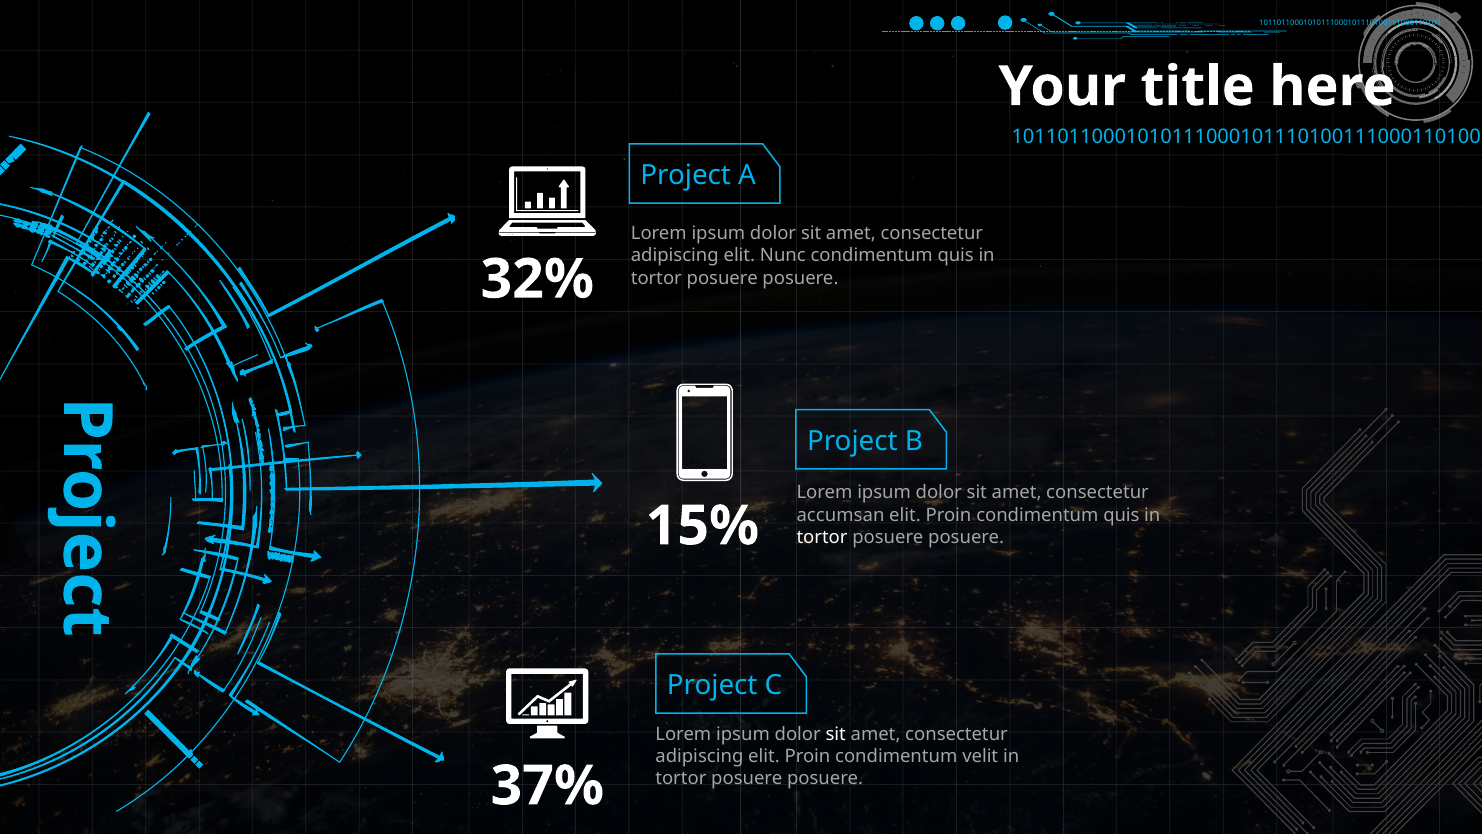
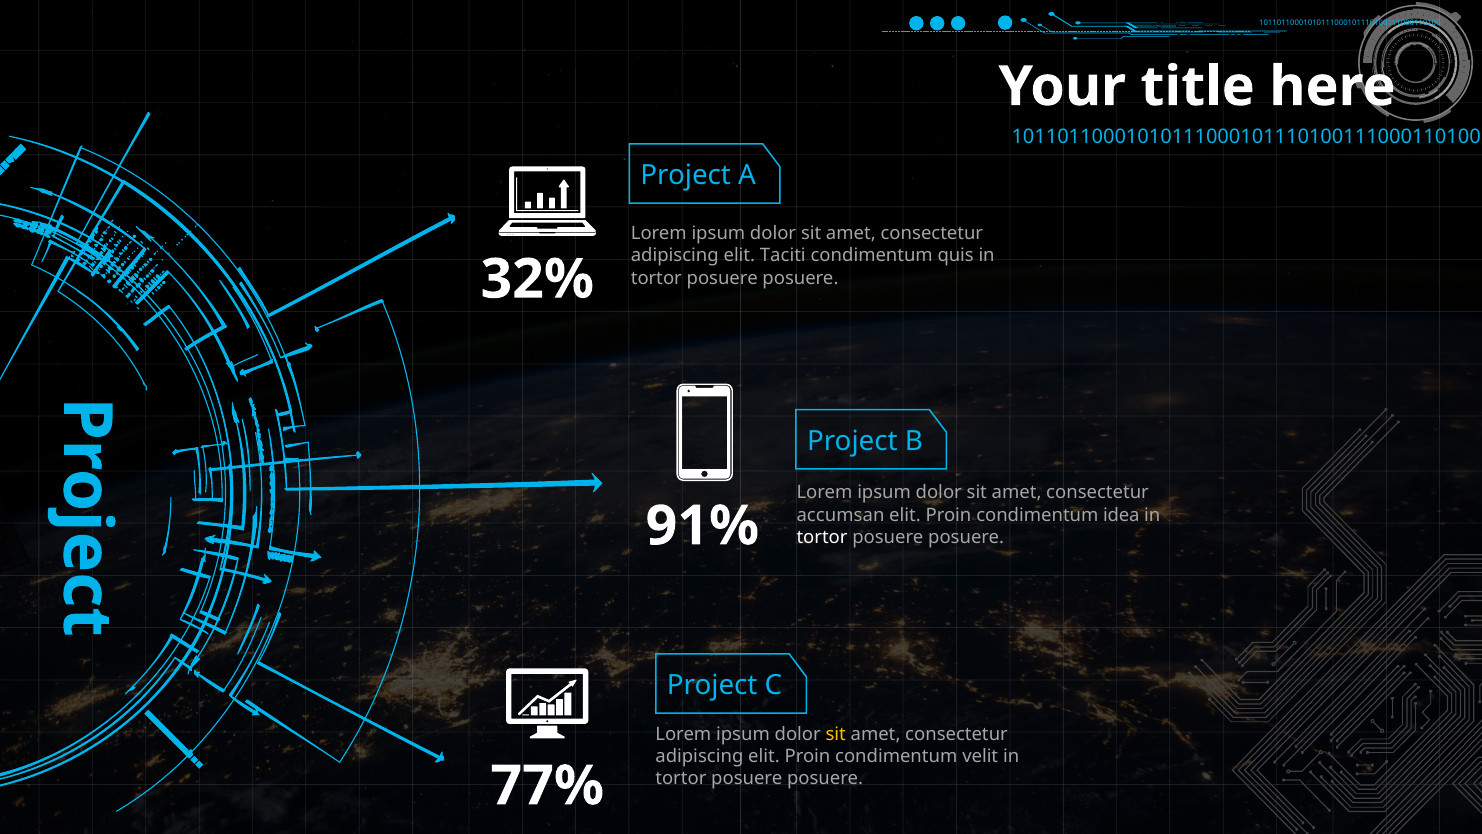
Nunc: Nunc -> Taciti
Proin condimentum quis: quis -> idea
15%: 15% -> 91%
sit at (836, 734) colour: white -> yellow
37%: 37% -> 77%
